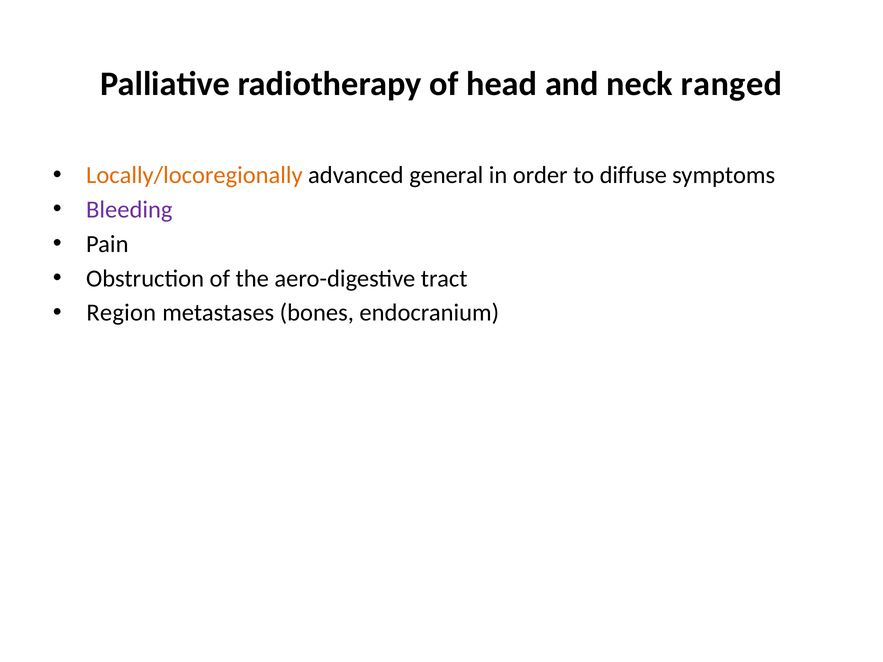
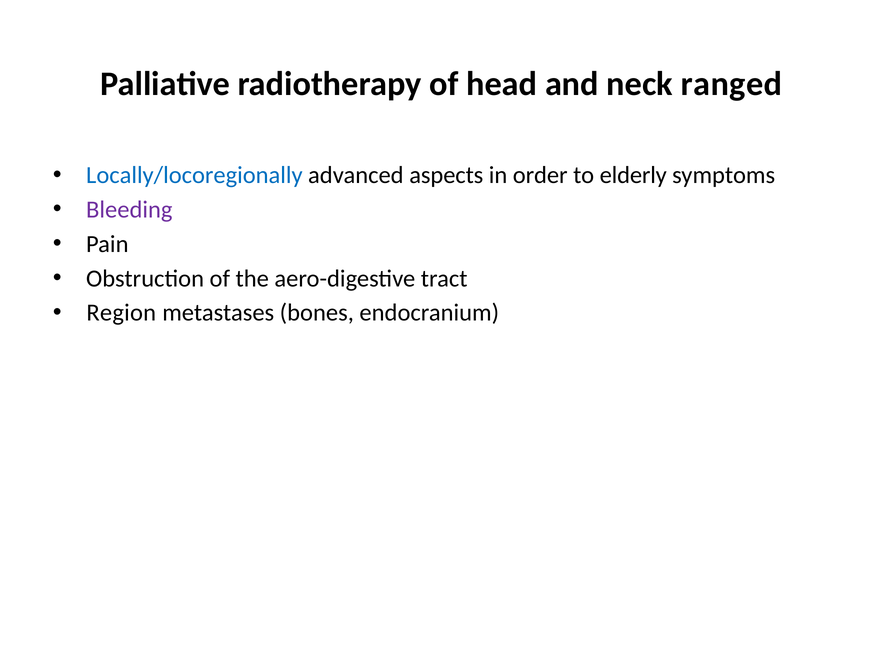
Locally/locoregionally colour: orange -> blue
general: general -> aspects
diffuse: diffuse -> elderly
